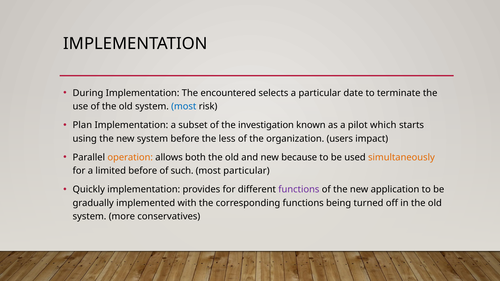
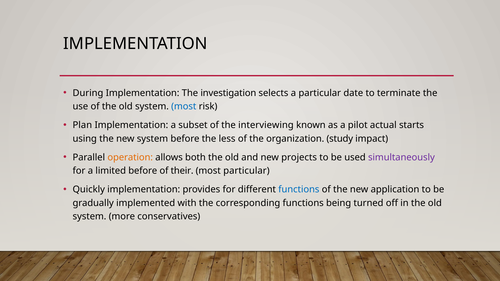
encountered: encountered -> investigation
investigation: investigation -> interviewing
which: which -> actual
users: users -> study
because: because -> projects
simultaneously colour: orange -> purple
such: such -> their
functions at (299, 190) colour: purple -> blue
